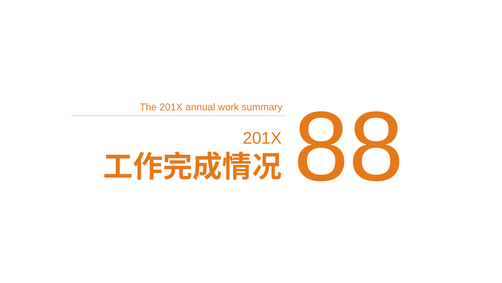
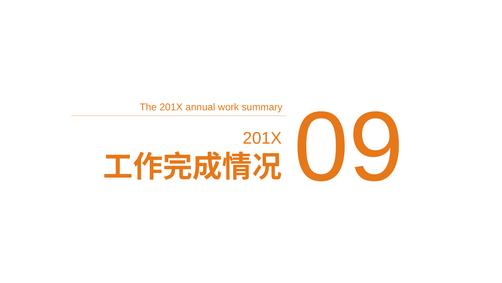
88: 88 -> 09
